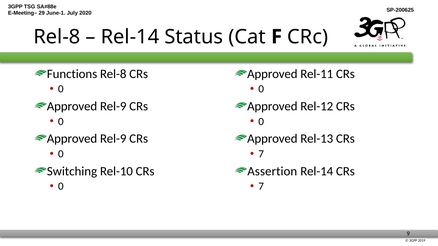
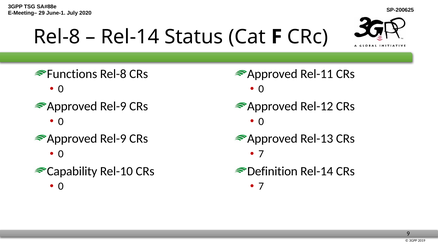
Switching: Switching -> Capability
Assertion: Assertion -> Definition
